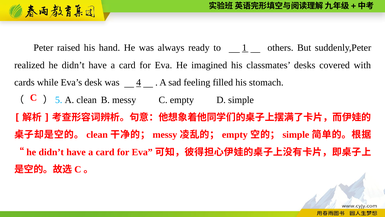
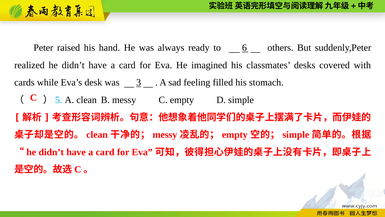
1: 1 -> 6
4: 4 -> 3
